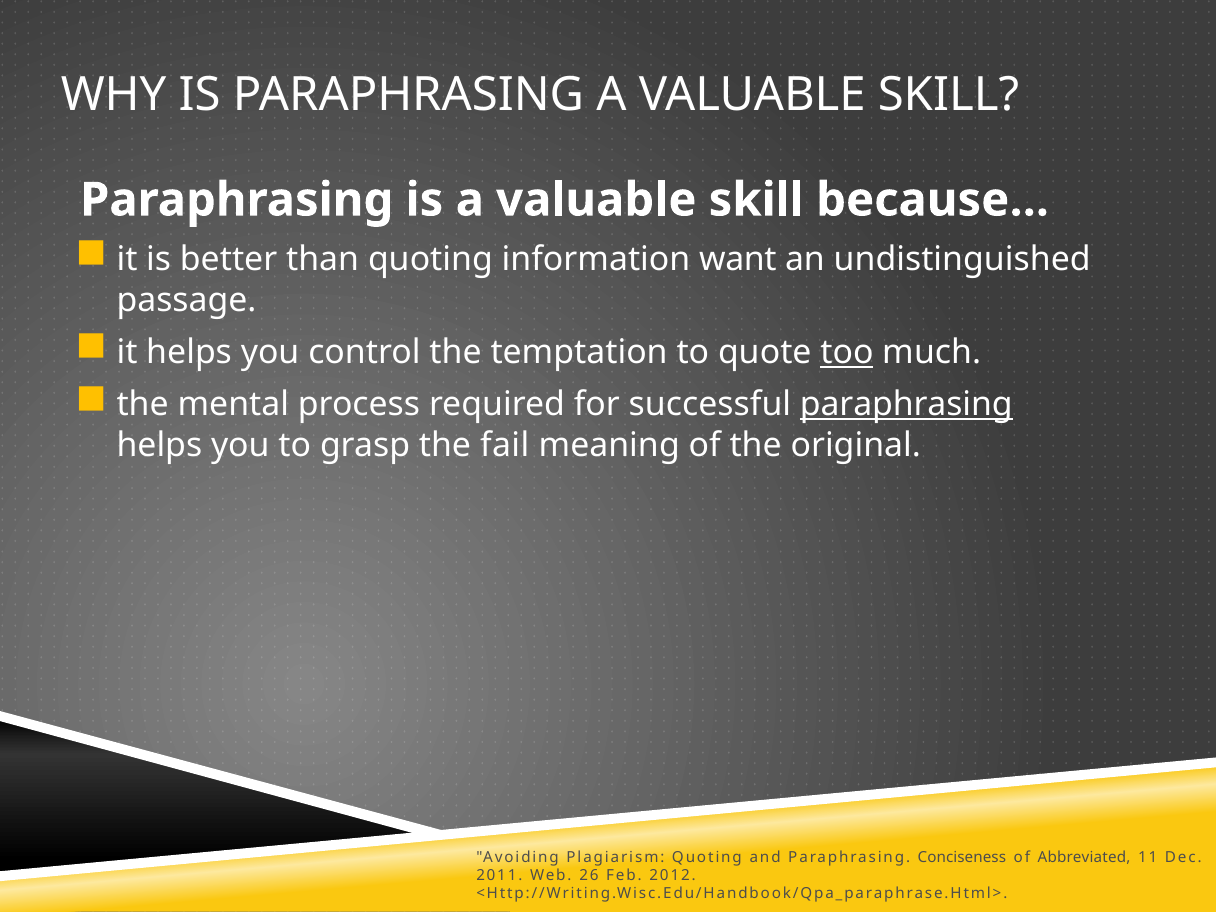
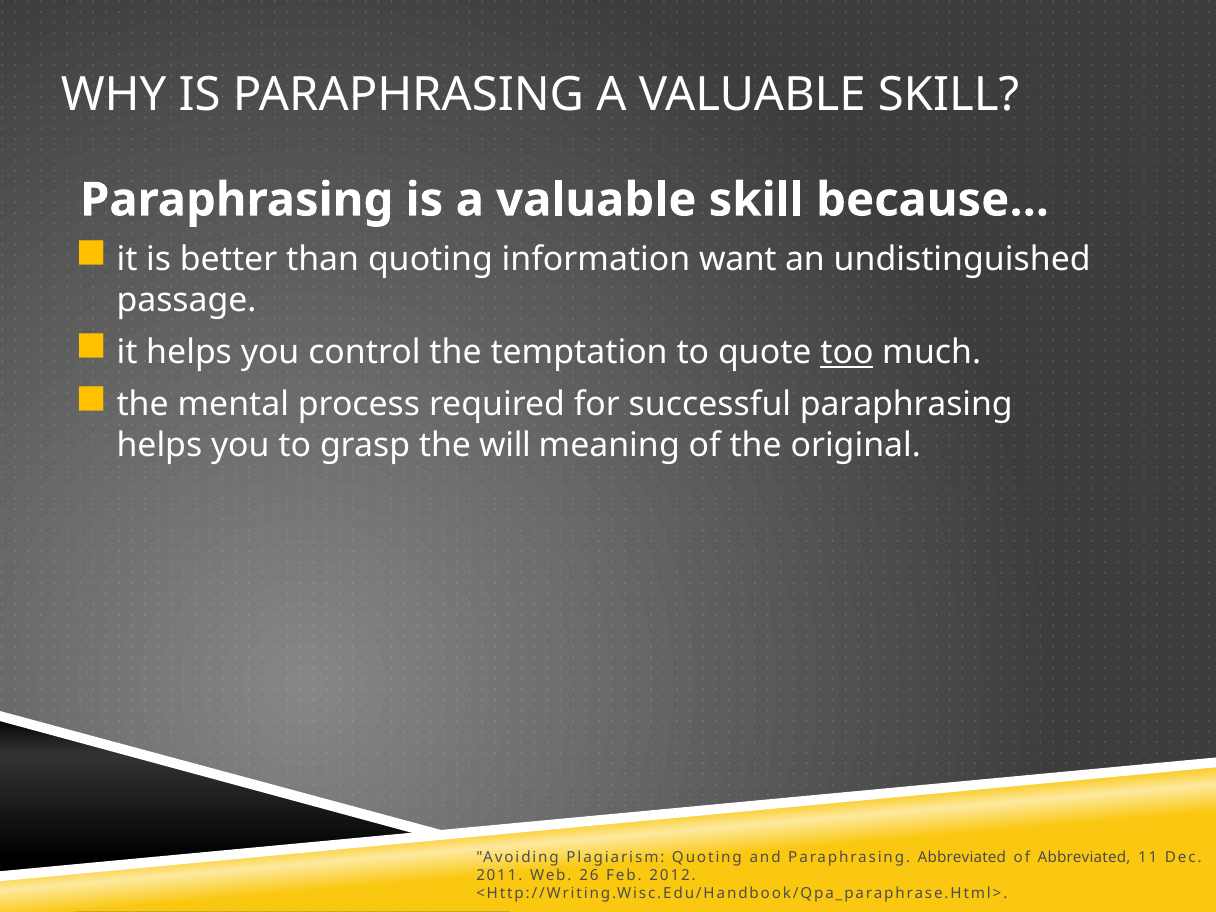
paraphrasing at (906, 405) underline: present -> none
fail: fail -> will
Paraphrasing Conciseness: Conciseness -> Abbreviated
